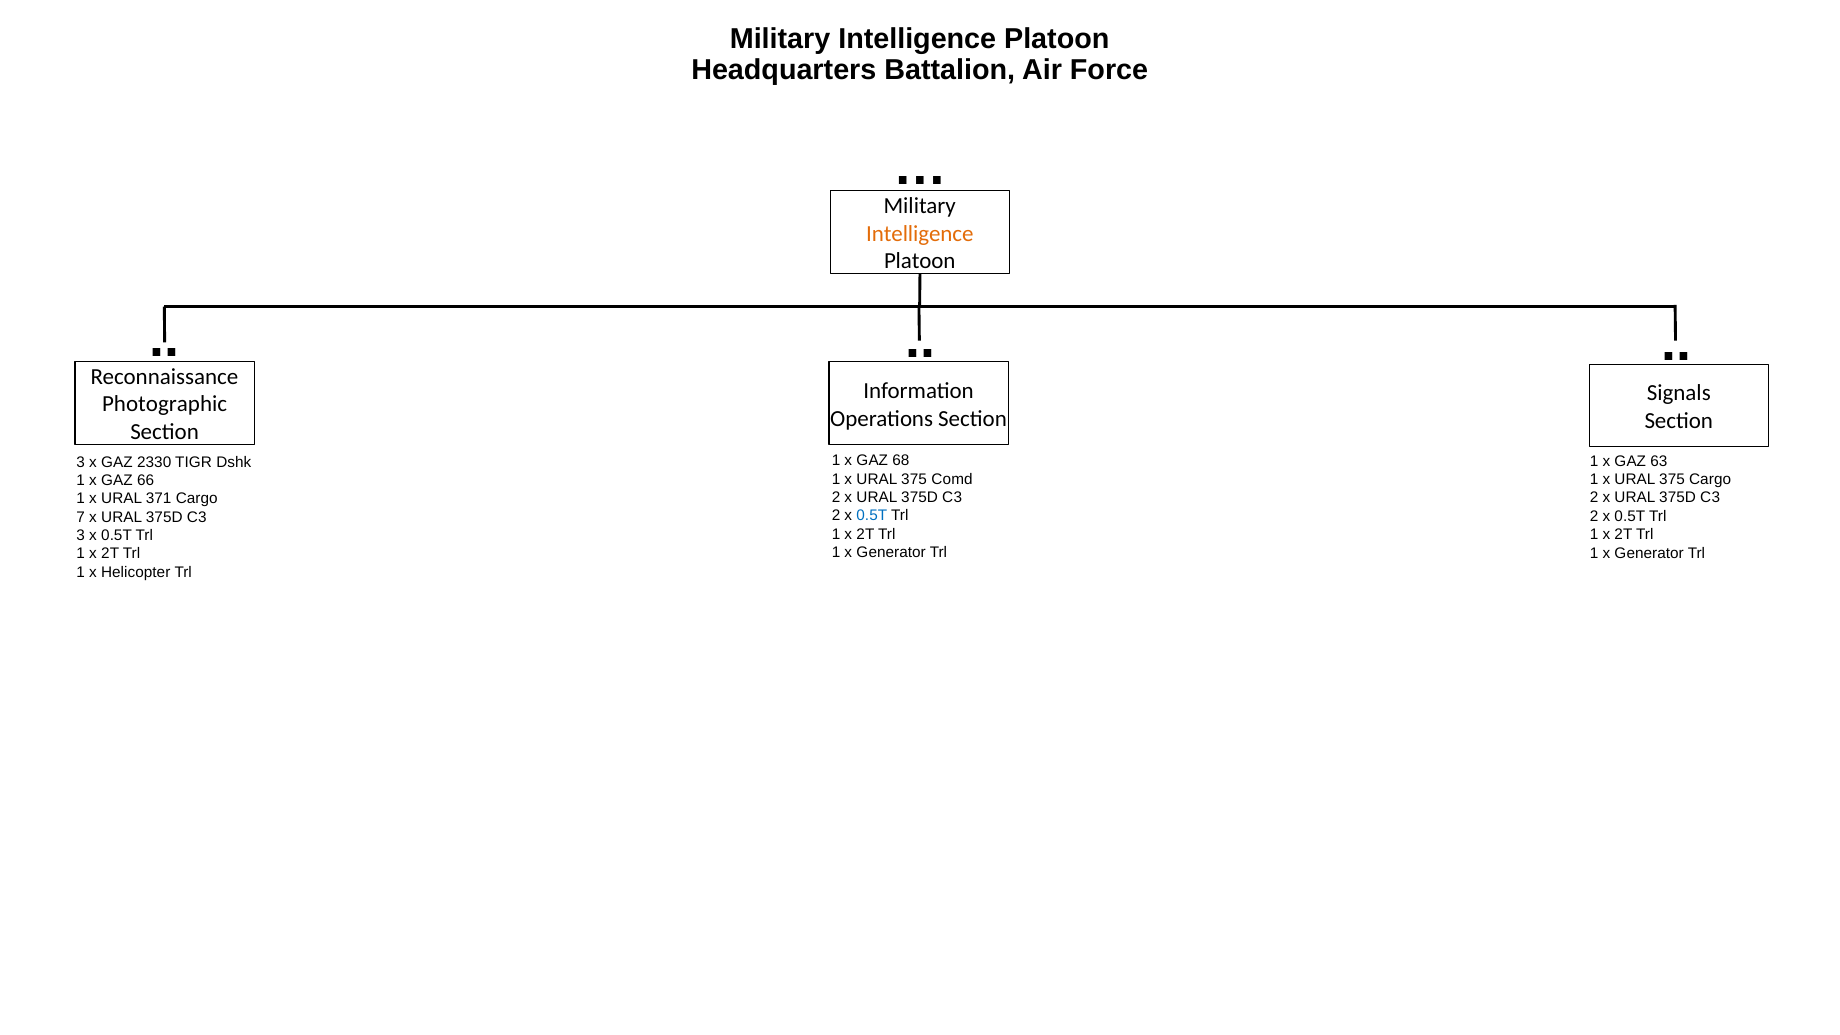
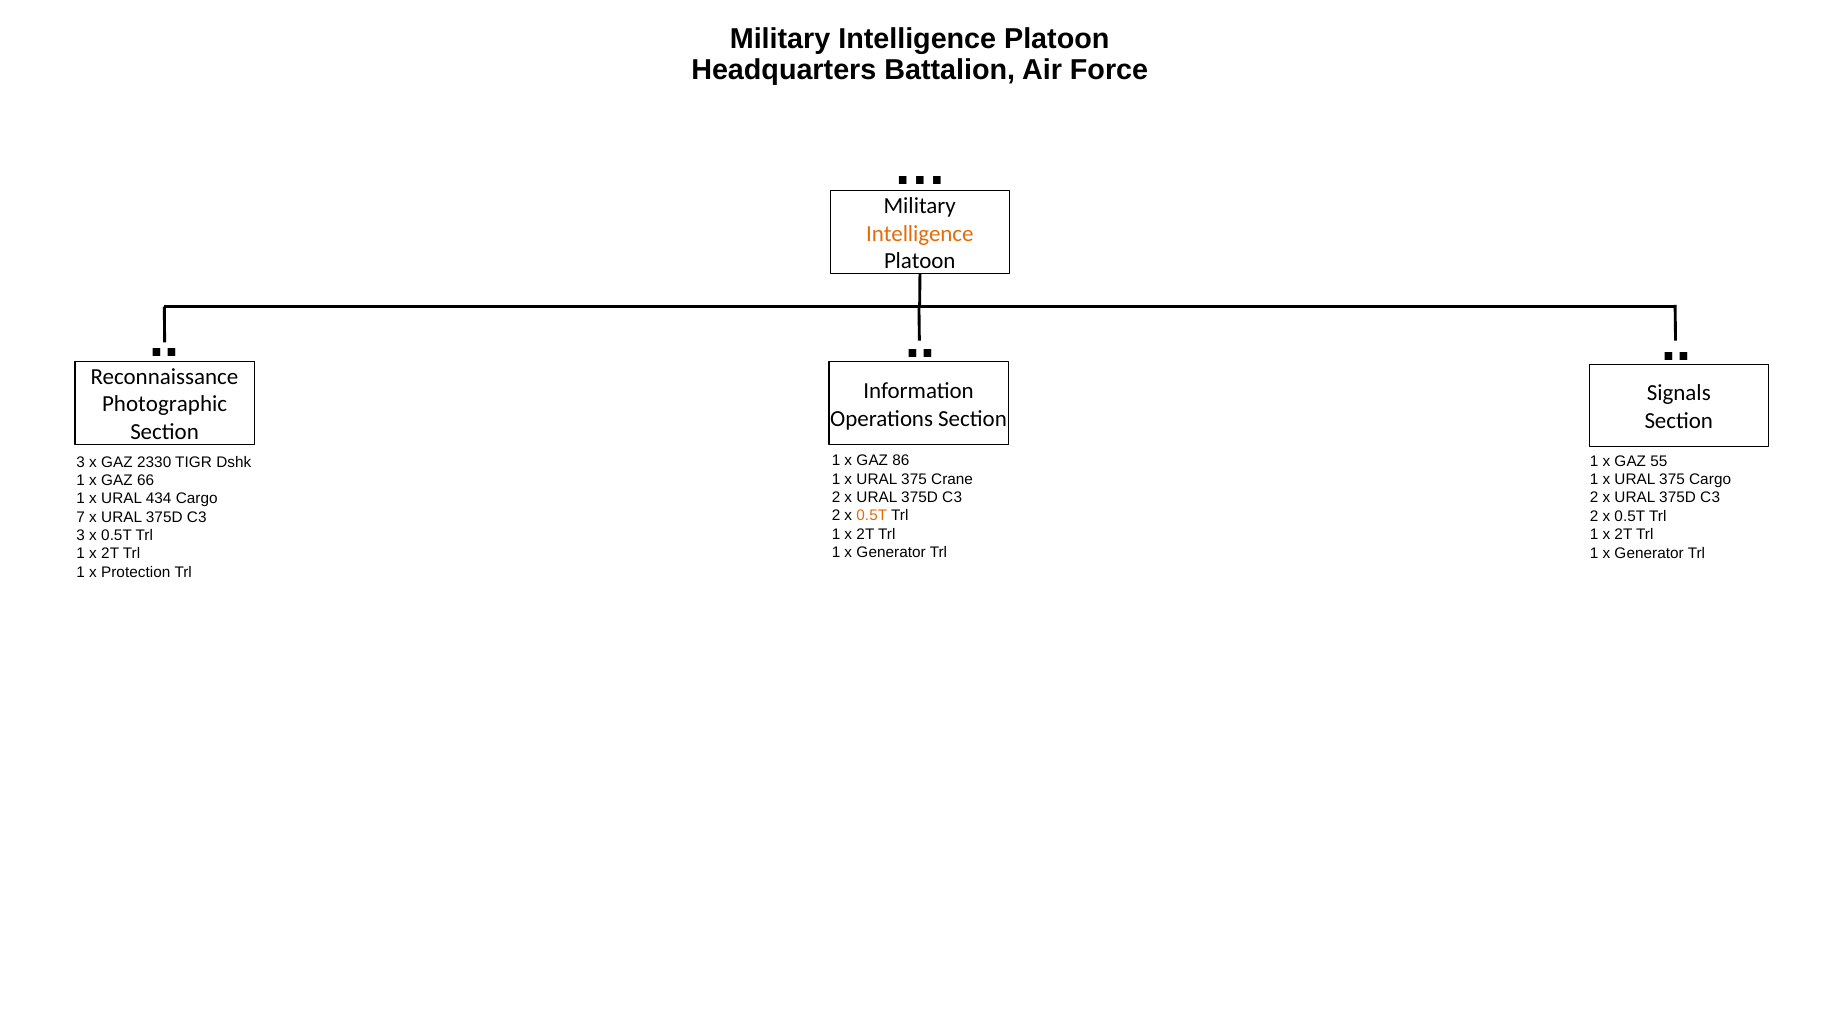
68: 68 -> 86
63: 63 -> 55
Comd: Comd -> Crane
371: 371 -> 434
0.5T at (872, 516) colour: blue -> orange
Helicopter: Helicopter -> Protection
